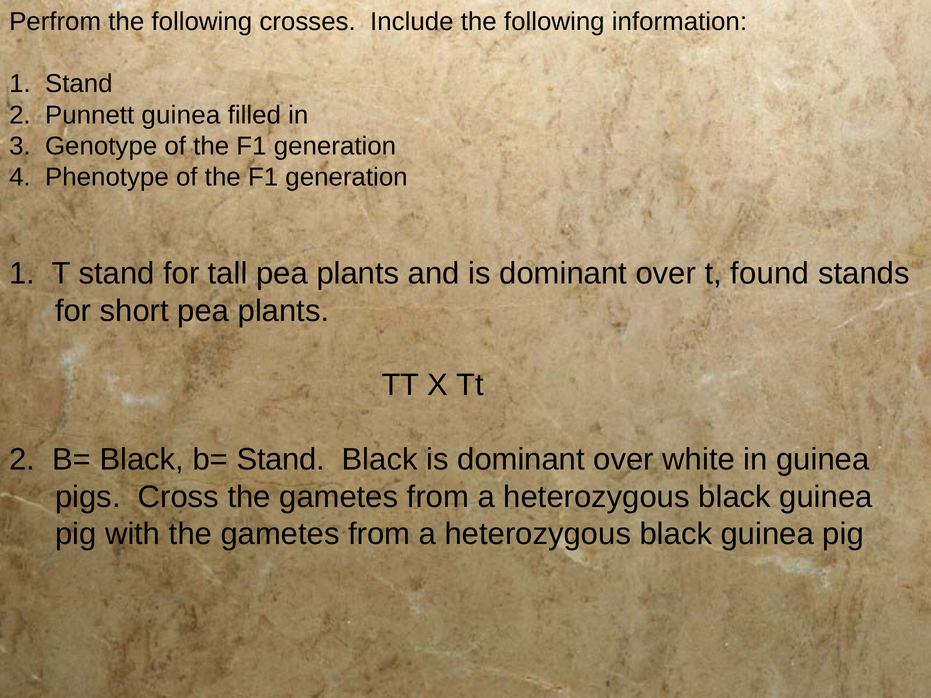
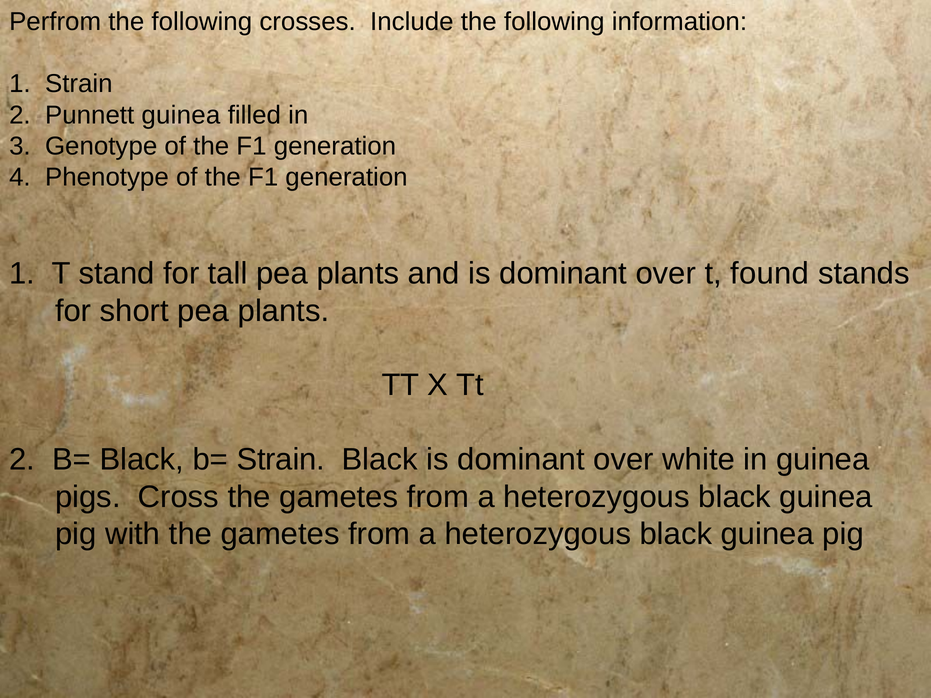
1 Stand: Stand -> Strain
b= Stand: Stand -> Strain
